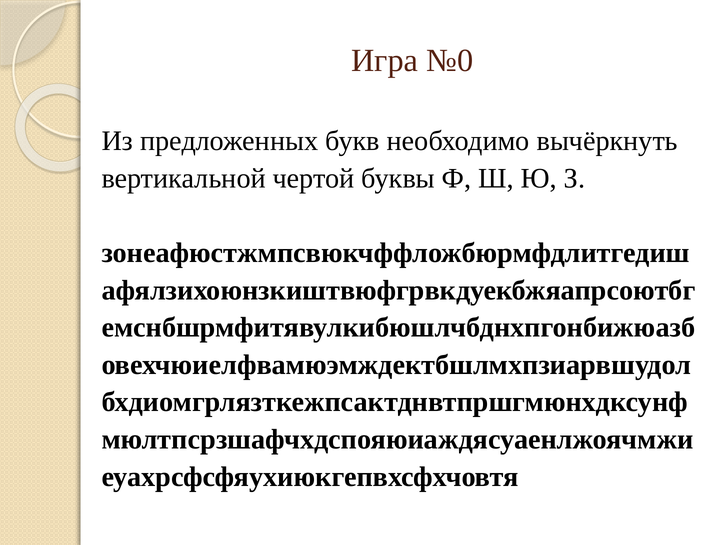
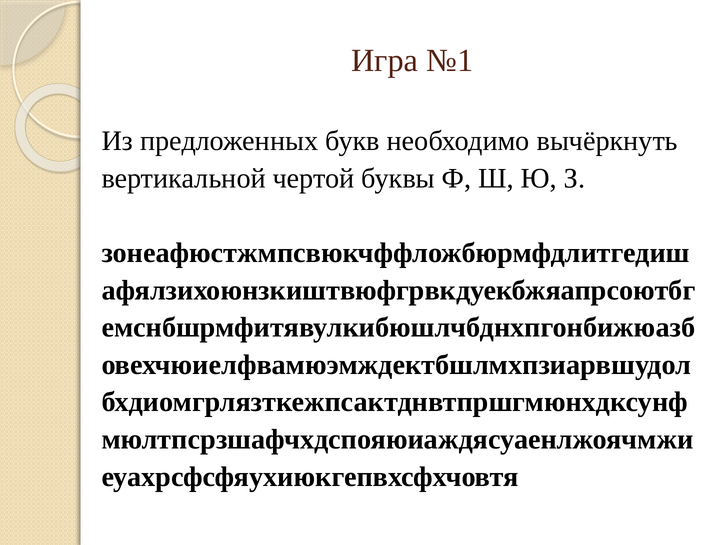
№0: №0 -> №1
